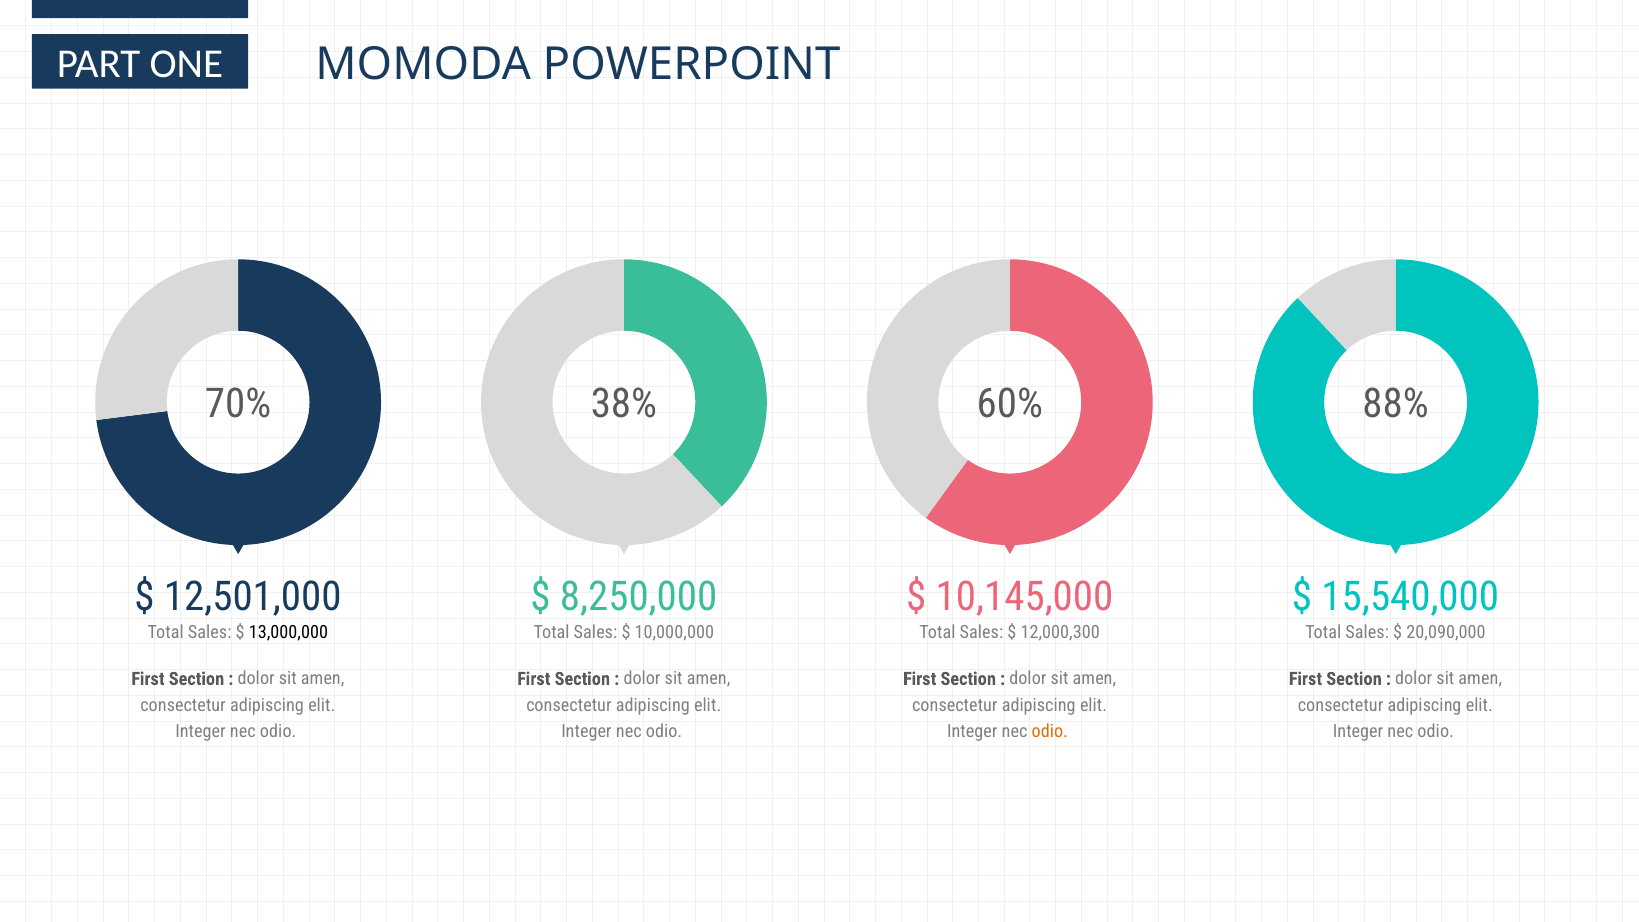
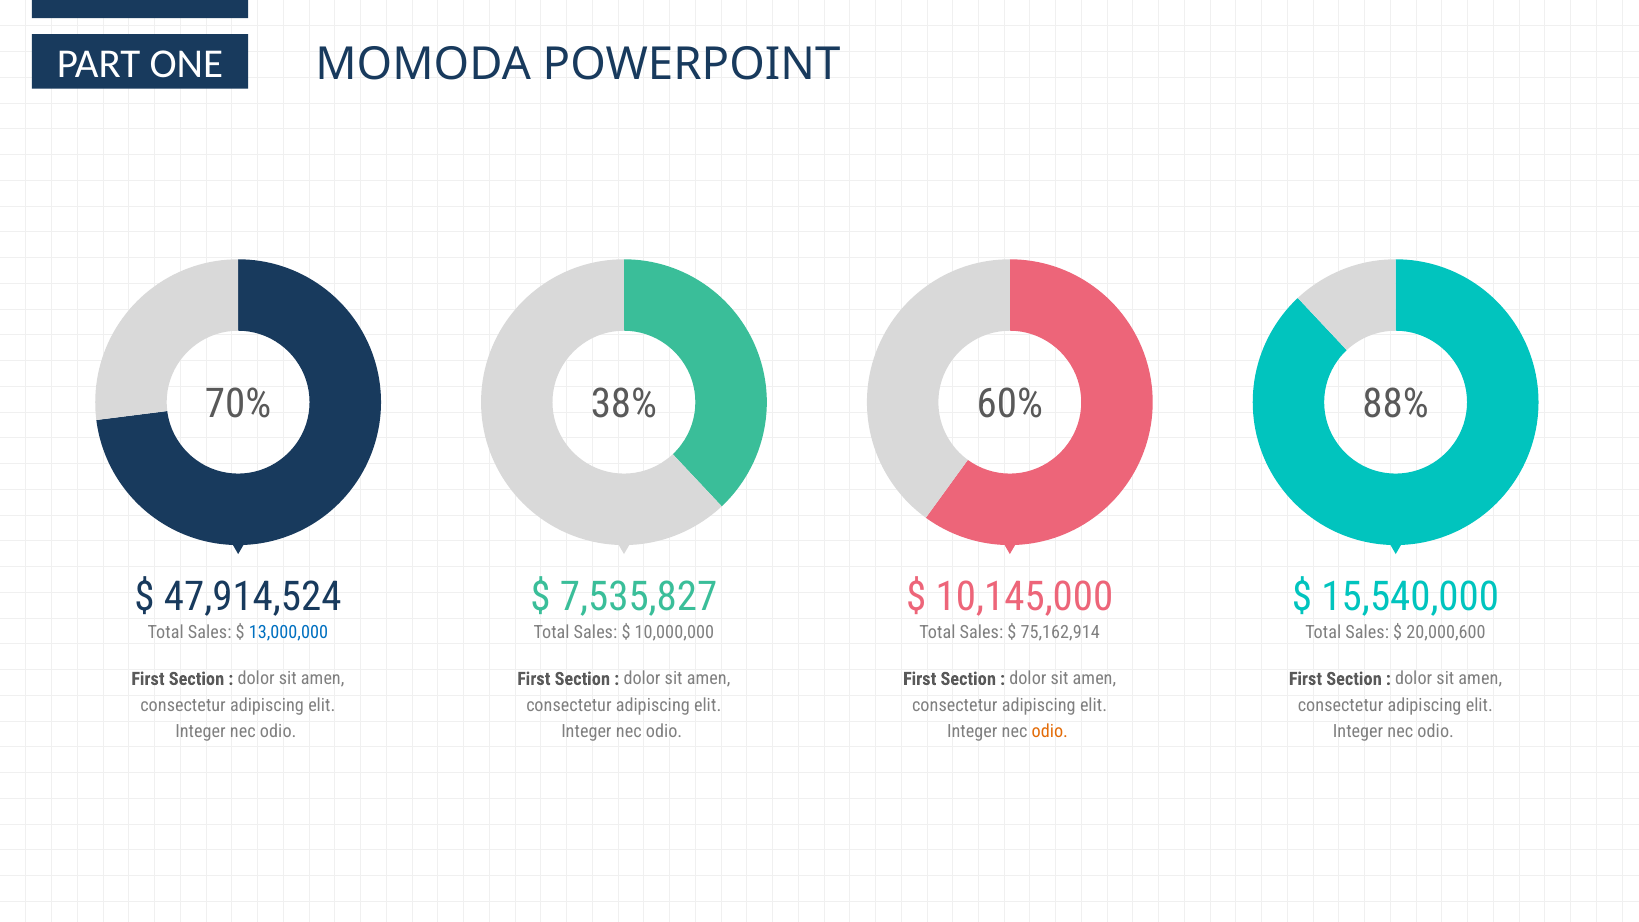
12,501,000: 12,501,000 -> 47,914,524
8,250,000: 8,250,000 -> 7,535,827
13,000,000 colour: black -> blue
12,000,300: 12,000,300 -> 75,162,914
20,090,000: 20,090,000 -> 20,000,600
